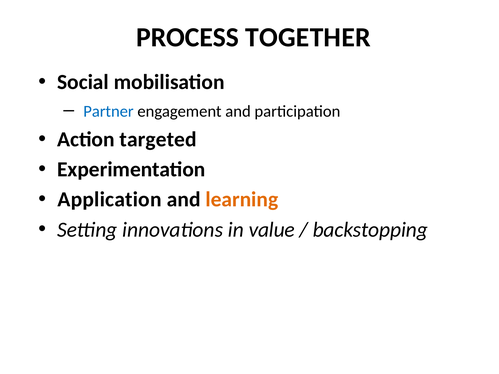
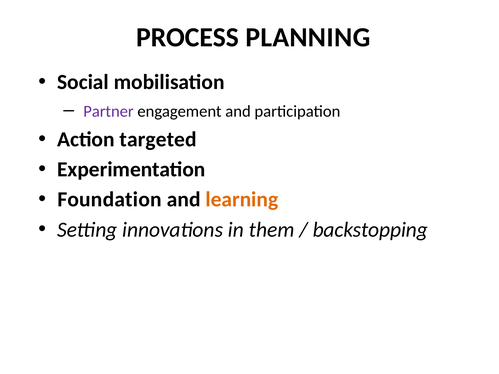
TOGETHER: TOGETHER -> PLANNING
Partner colour: blue -> purple
Application: Application -> Foundation
value: value -> them
